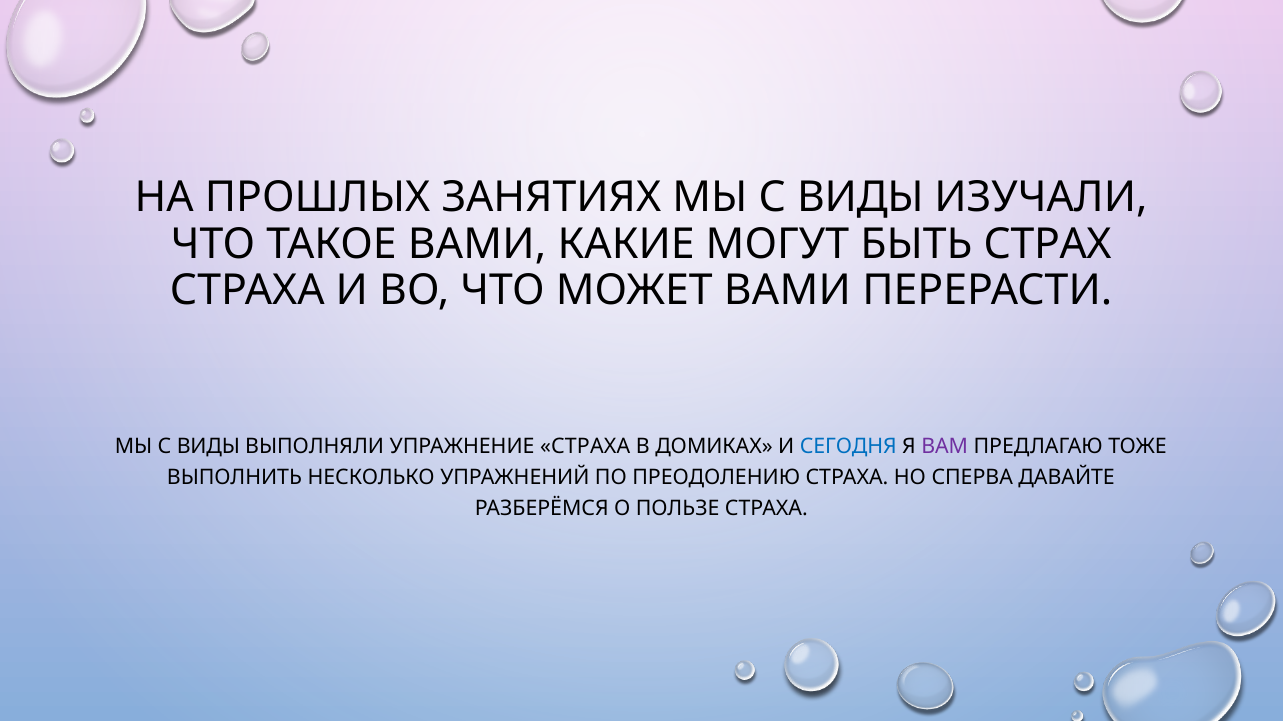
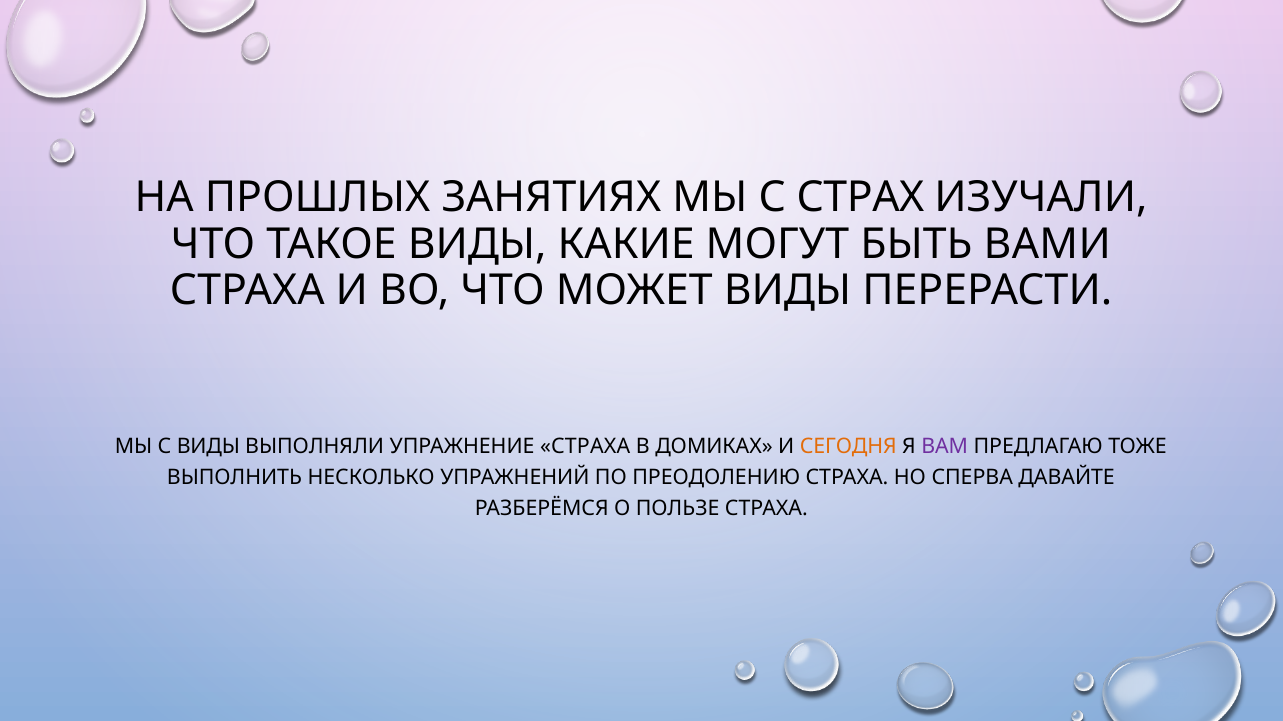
ЗАНЯТИЯХ МЫ С ВИДЫ: ВИДЫ -> СТРАХ
ТАКОЕ ВАМИ: ВАМИ -> ВИДЫ
СТРАХ: СТРАХ -> ВАМИ
МОЖЕТ ВАМИ: ВАМИ -> ВИДЫ
СЕГОДНЯ colour: blue -> orange
